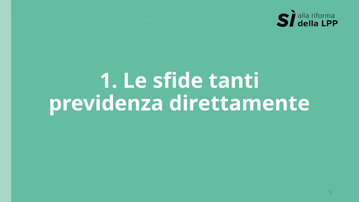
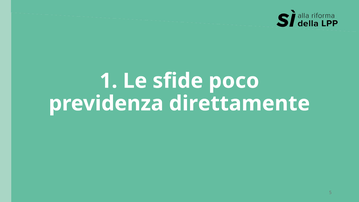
tanti: tanti -> poco
